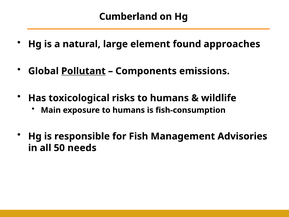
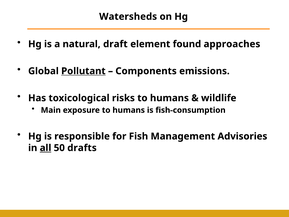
Cumberland: Cumberland -> Watersheds
large: large -> draft
all underline: none -> present
needs: needs -> drafts
